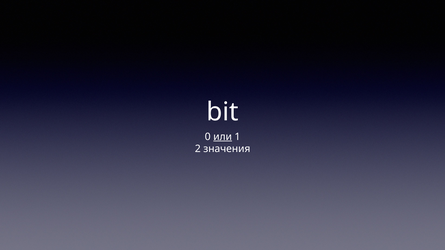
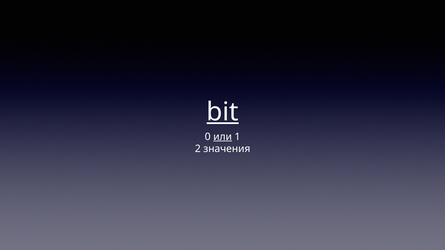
bit underline: none -> present
